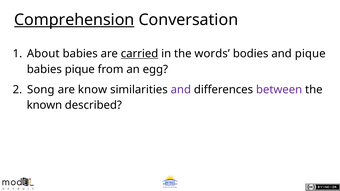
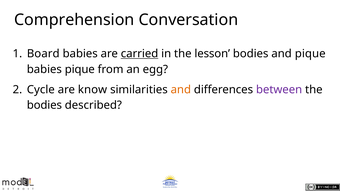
Comprehension underline: present -> none
About: About -> Board
words: words -> lesson
Song: Song -> Cycle
and at (181, 90) colour: purple -> orange
known at (44, 105): known -> bodies
